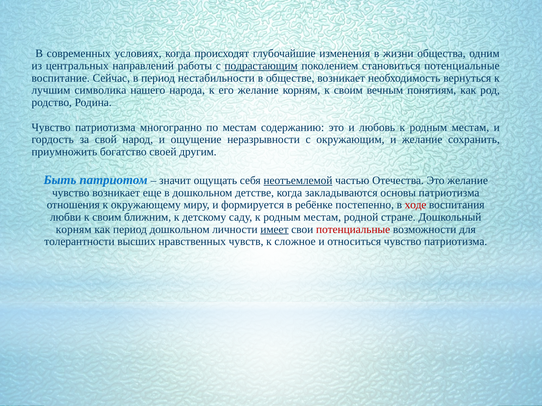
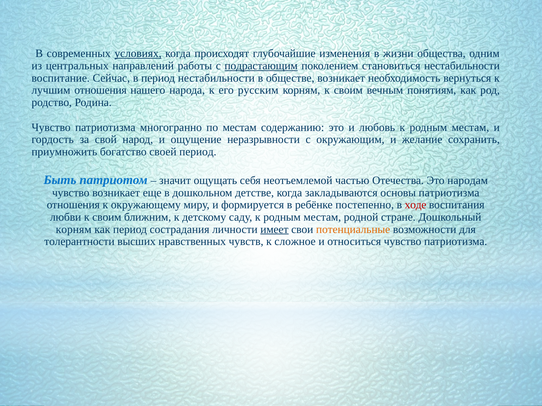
условиях underline: none -> present
становиться потенциальные: потенциальные -> нестабильности
лучшим символика: символика -> отношения
его желание: желание -> русским
своей другим: другим -> период
неотъемлемой underline: present -> none
Это желание: желание -> народам
период дошкольном: дошкольном -> сострадания
потенциальные at (353, 230) colour: red -> orange
